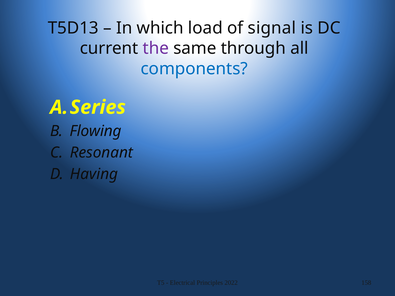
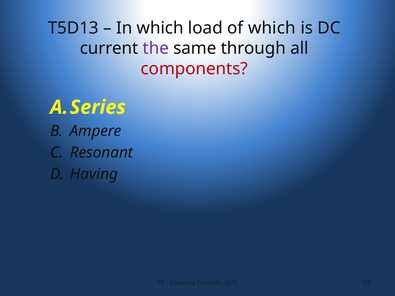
of signal: signal -> which
components colour: blue -> red
Flowing: Flowing -> Ampere
